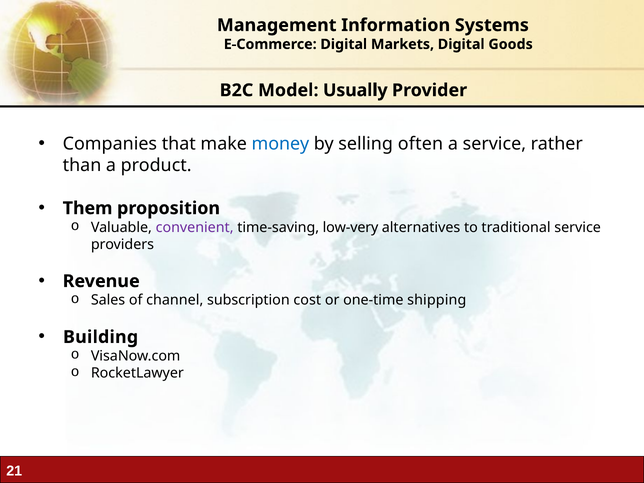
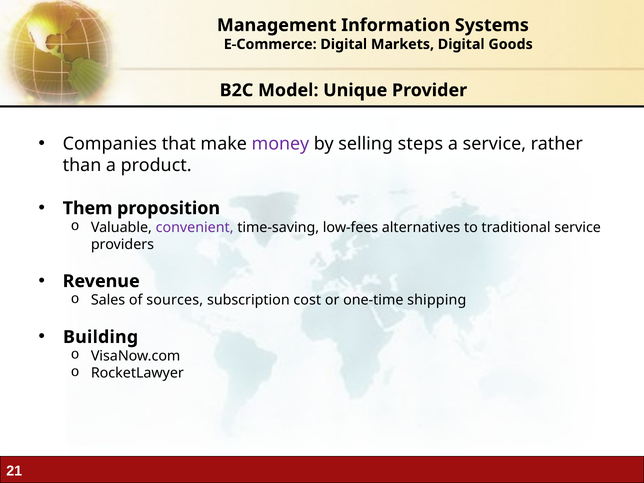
Usually: Usually -> Unique
money colour: blue -> purple
often: often -> steps
low-very: low-very -> low-fees
channel: channel -> sources
